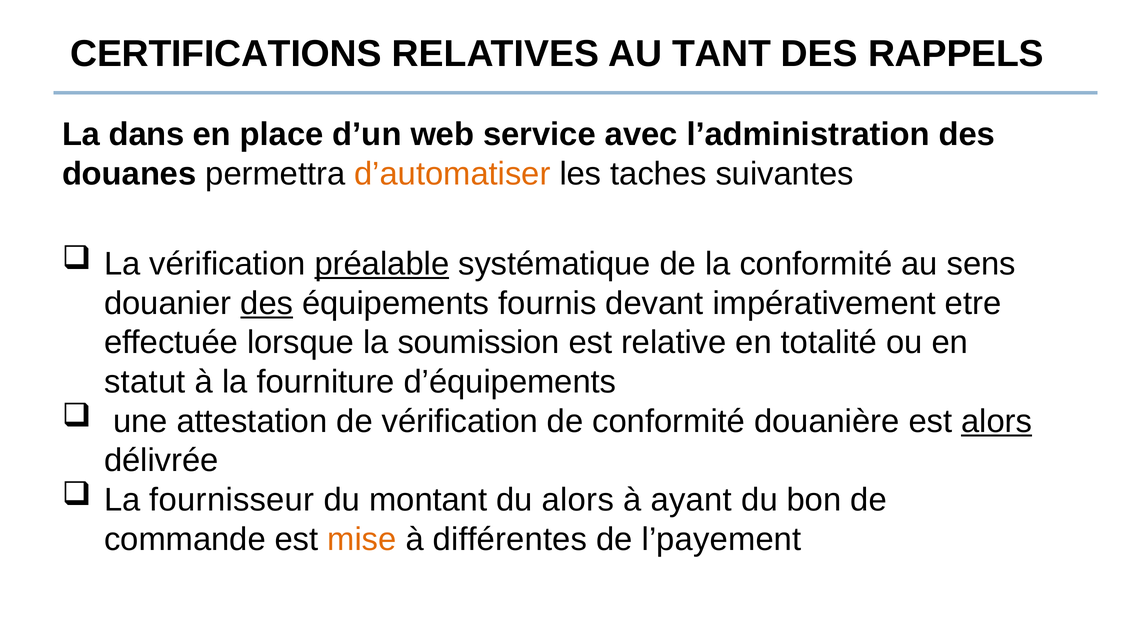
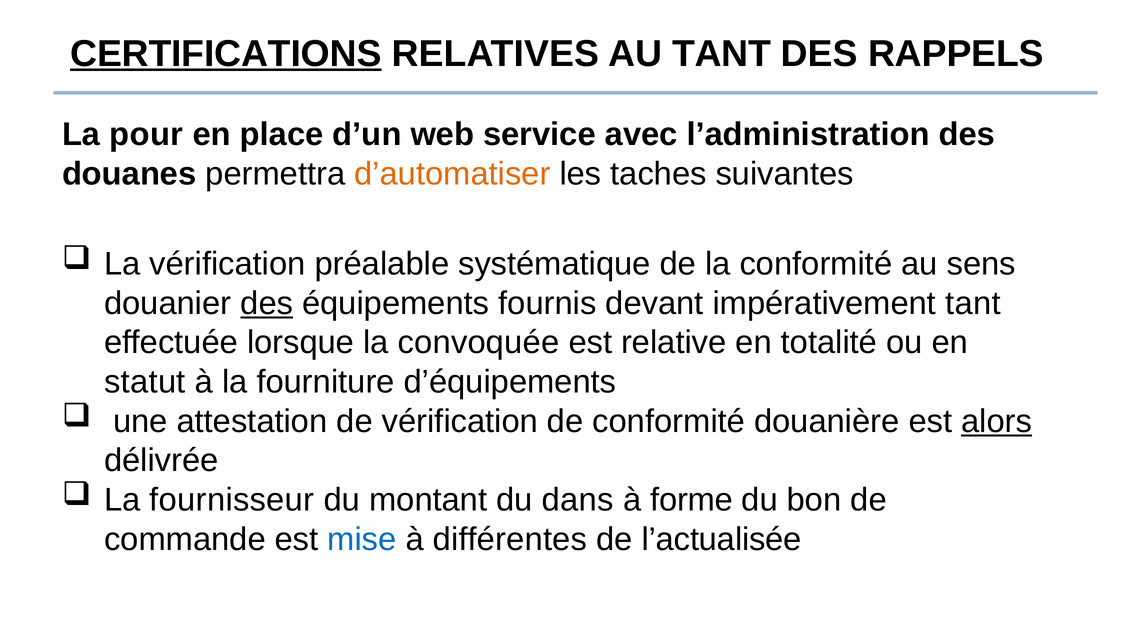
CERTIFICATIONS underline: none -> present
dans: dans -> pour
préalable underline: present -> none
impérativement etre: etre -> tant
soumission: soumission -> convoquée
du alors: alors -> dans
ayant: ayant -> forme
mise colour: orange -> blue
l’payement: l’payement -> l’actualisée
